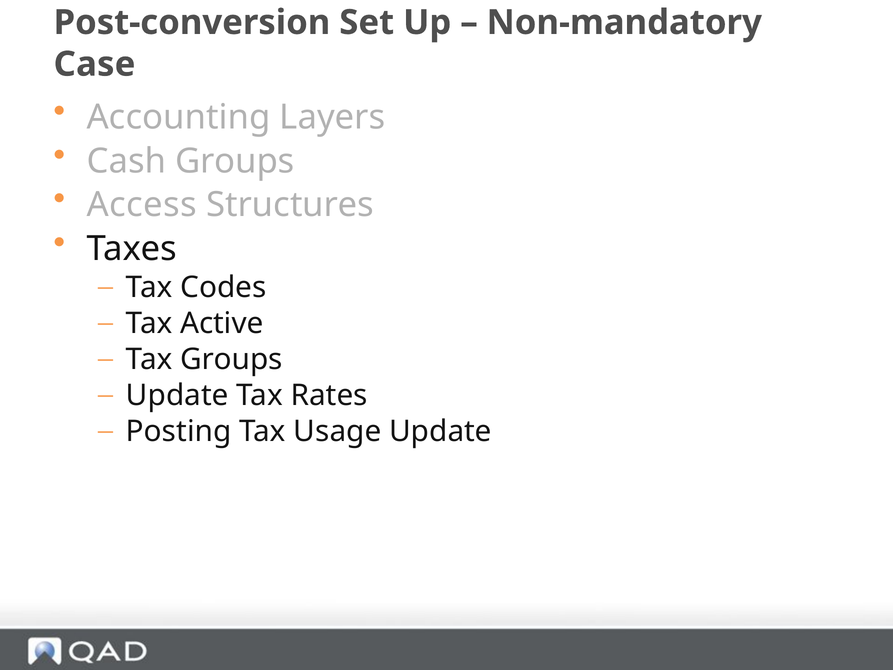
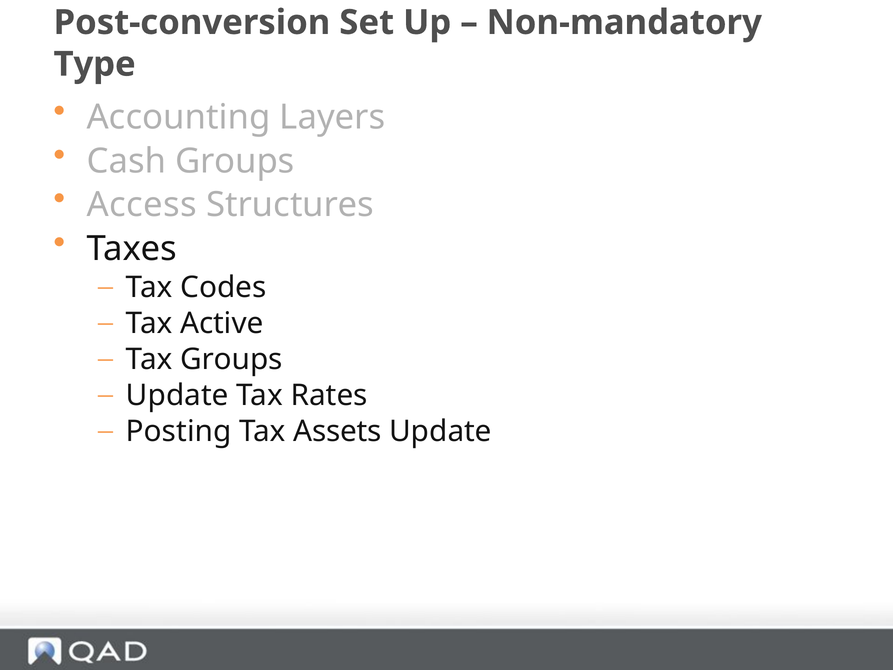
Case: Case -> Type
Usage: Usage -> Assets
